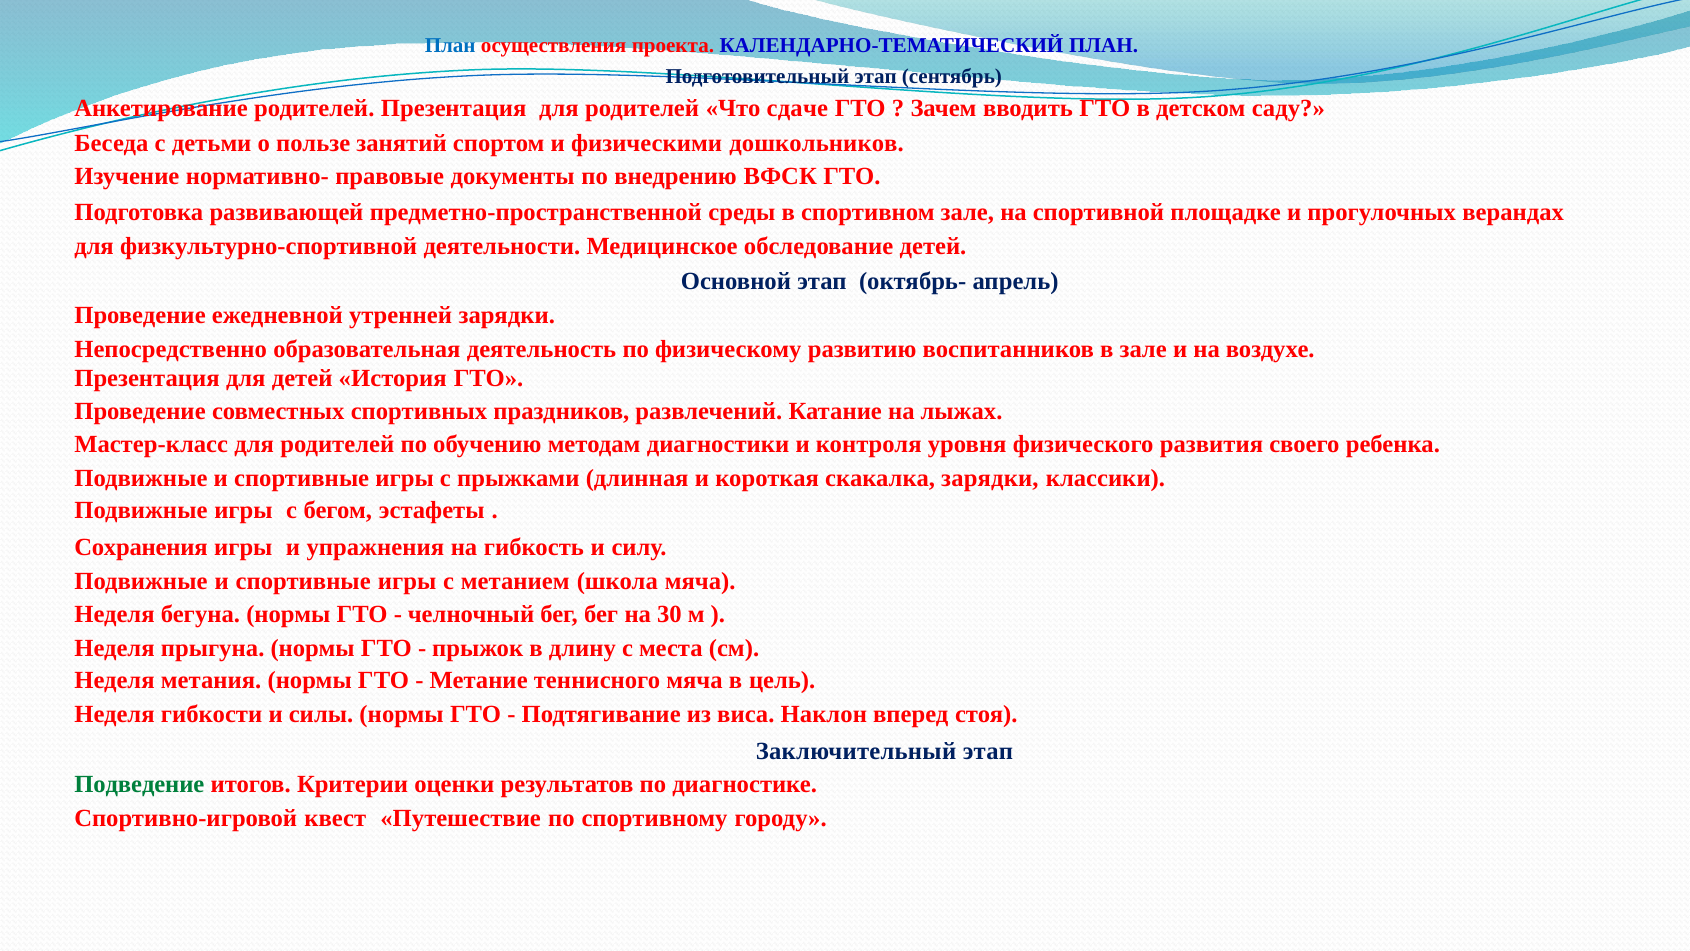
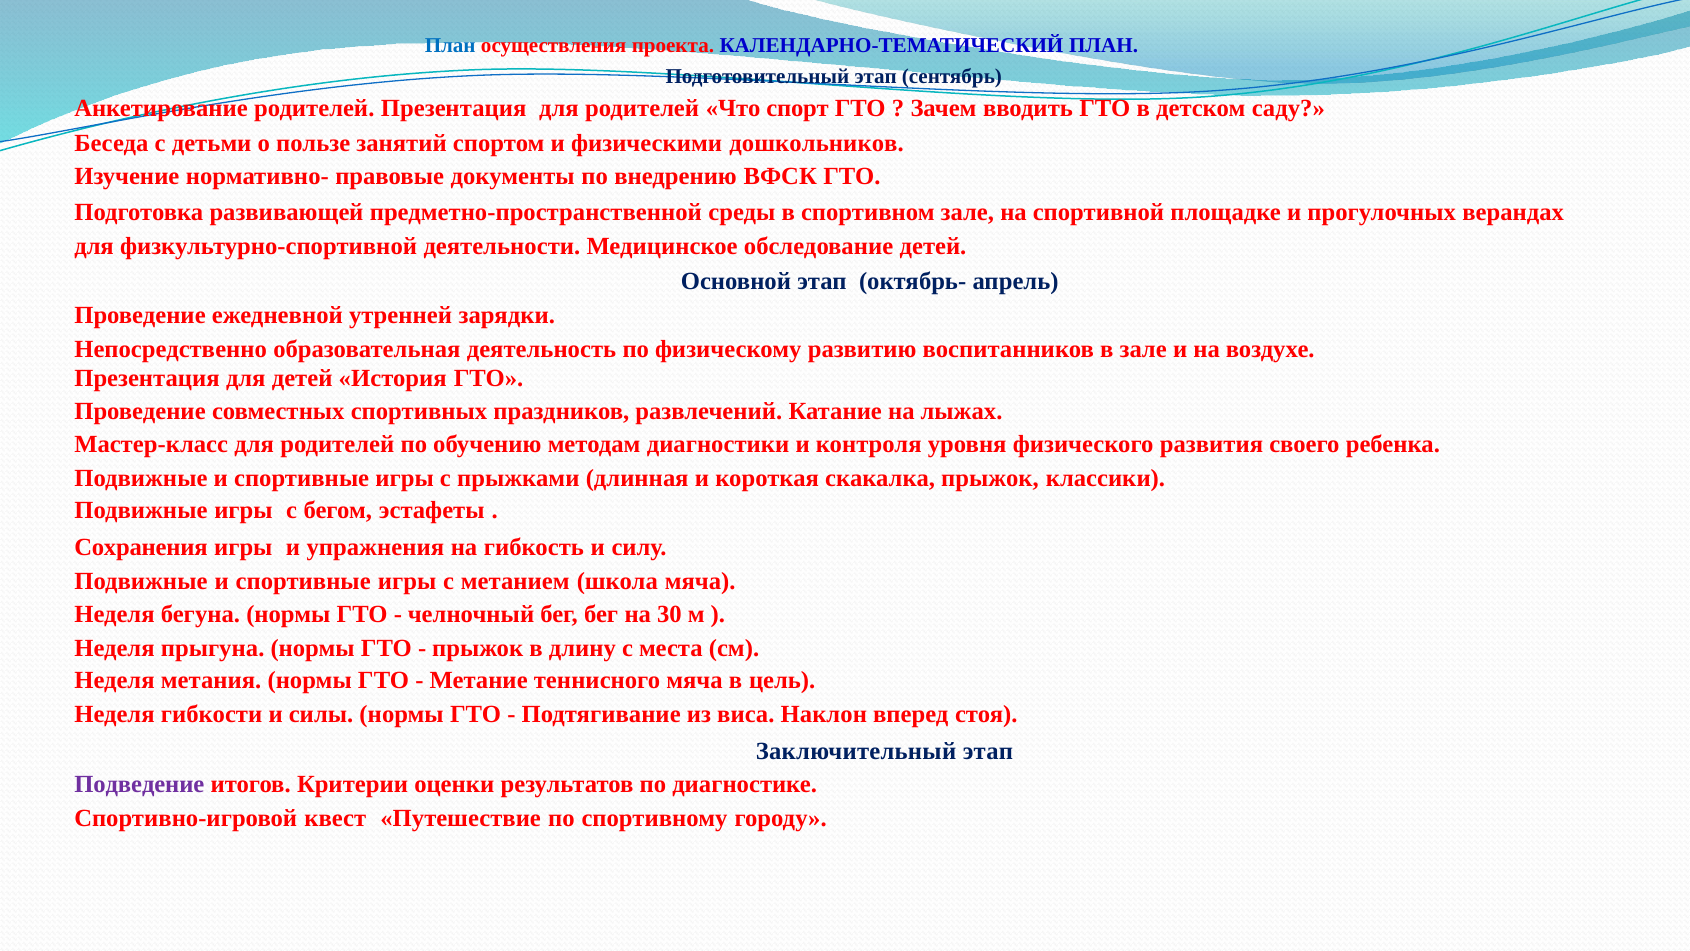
сдаче: сдаче -> спорт
скакалка зарядки: зарядки -> прыжок
Подведение colour: green -> purple
